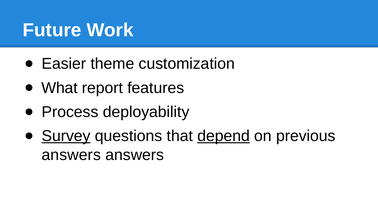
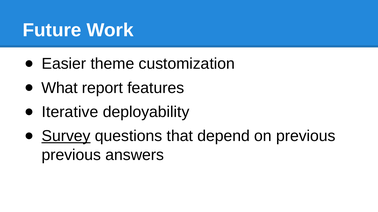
Process: Process -> Iterative
depend underline: present -> none
answers at (71, 155): answers -> previous
